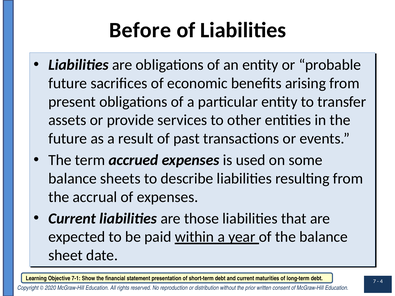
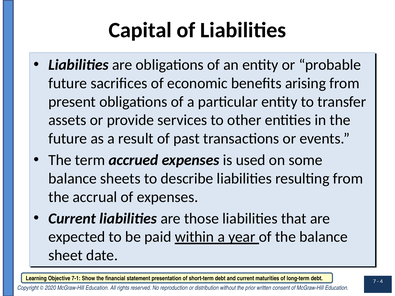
Before: Before -> Capital
